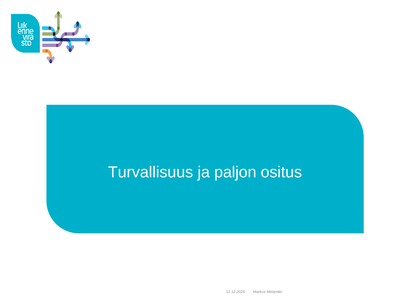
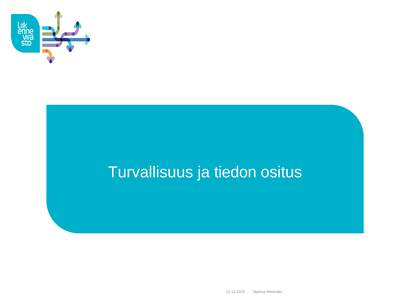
paljon: paljon -> tiedon
